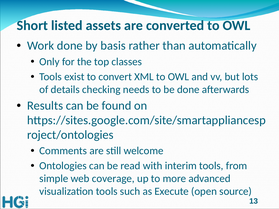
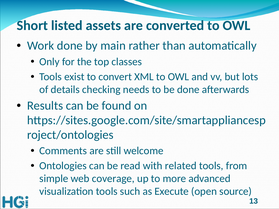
basis: basis -> main
interim: interim -> related
